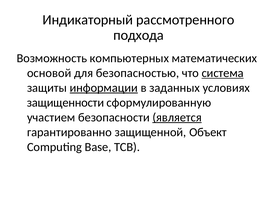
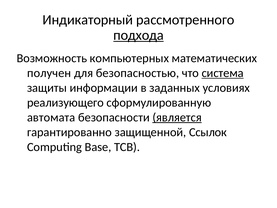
подхода underline: none -> present
основой: основой -> получен
информации underline: present -> none
защищенности: защищенности -> реализующего
участием: участием -> автомата
Объект: Объект -> Ссылок
